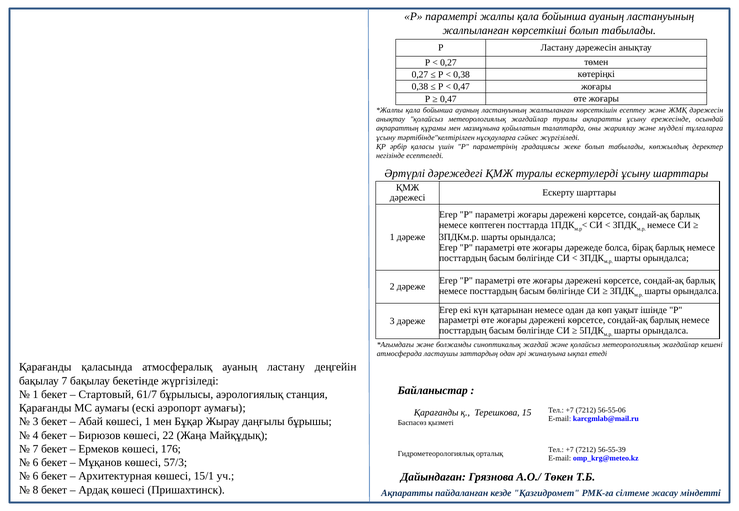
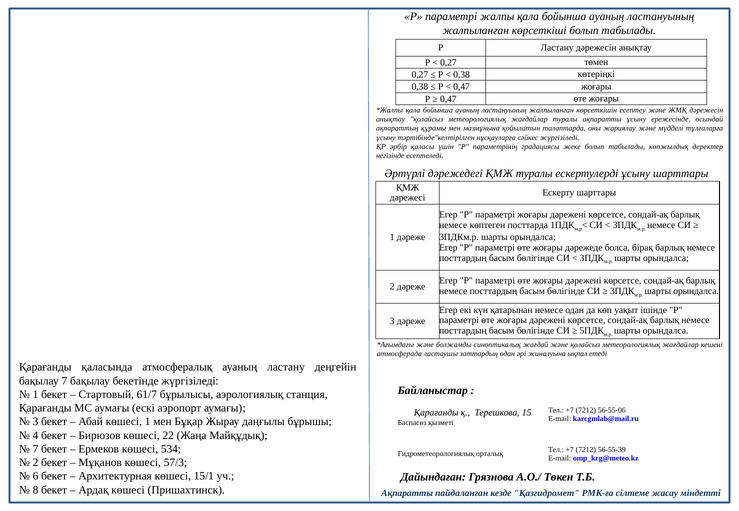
176: 176 -> 534
6 at (36, 463): 6 -> 2
